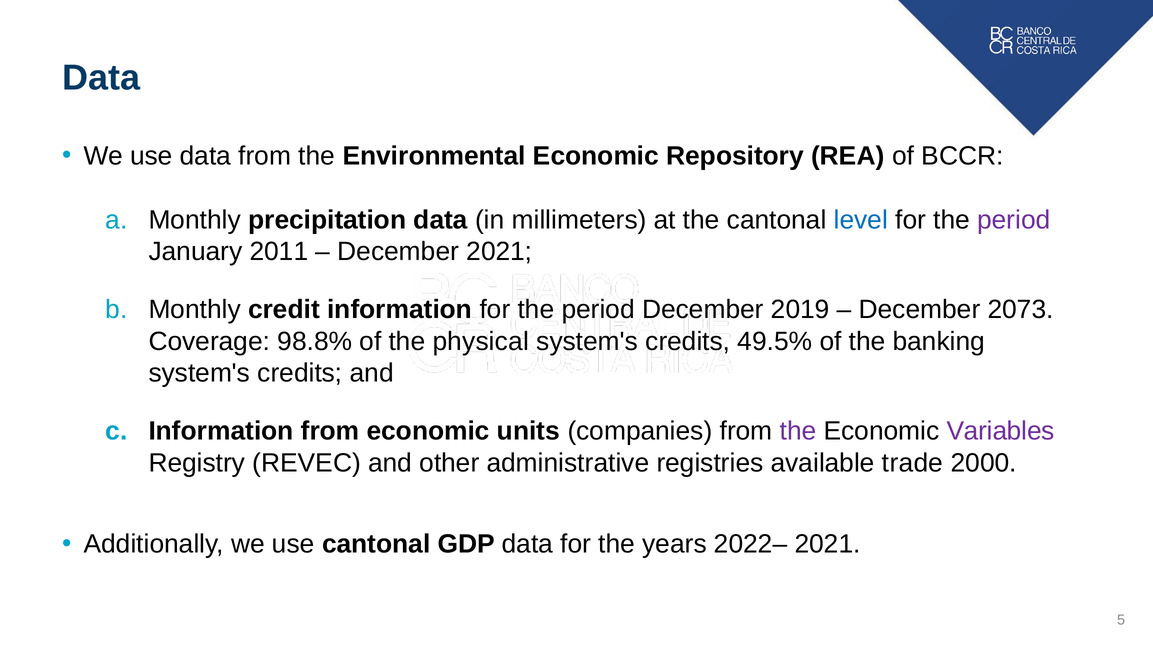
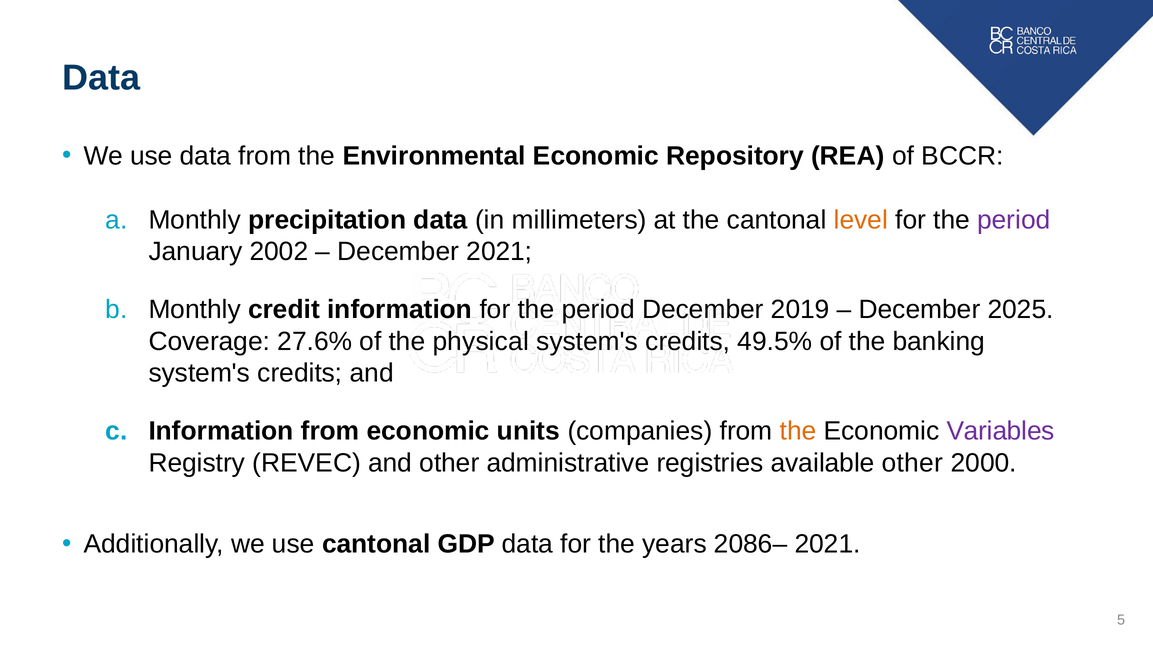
level colour: blue -> orange
2011: 2011 -> 2002
2073: 2073 -> 2025
98.8%: 98.8% -> 27.6%
the at (798, 431) colour: purple -> orange
available trade: trade -> other
2022–: 2022– -> 2086–
